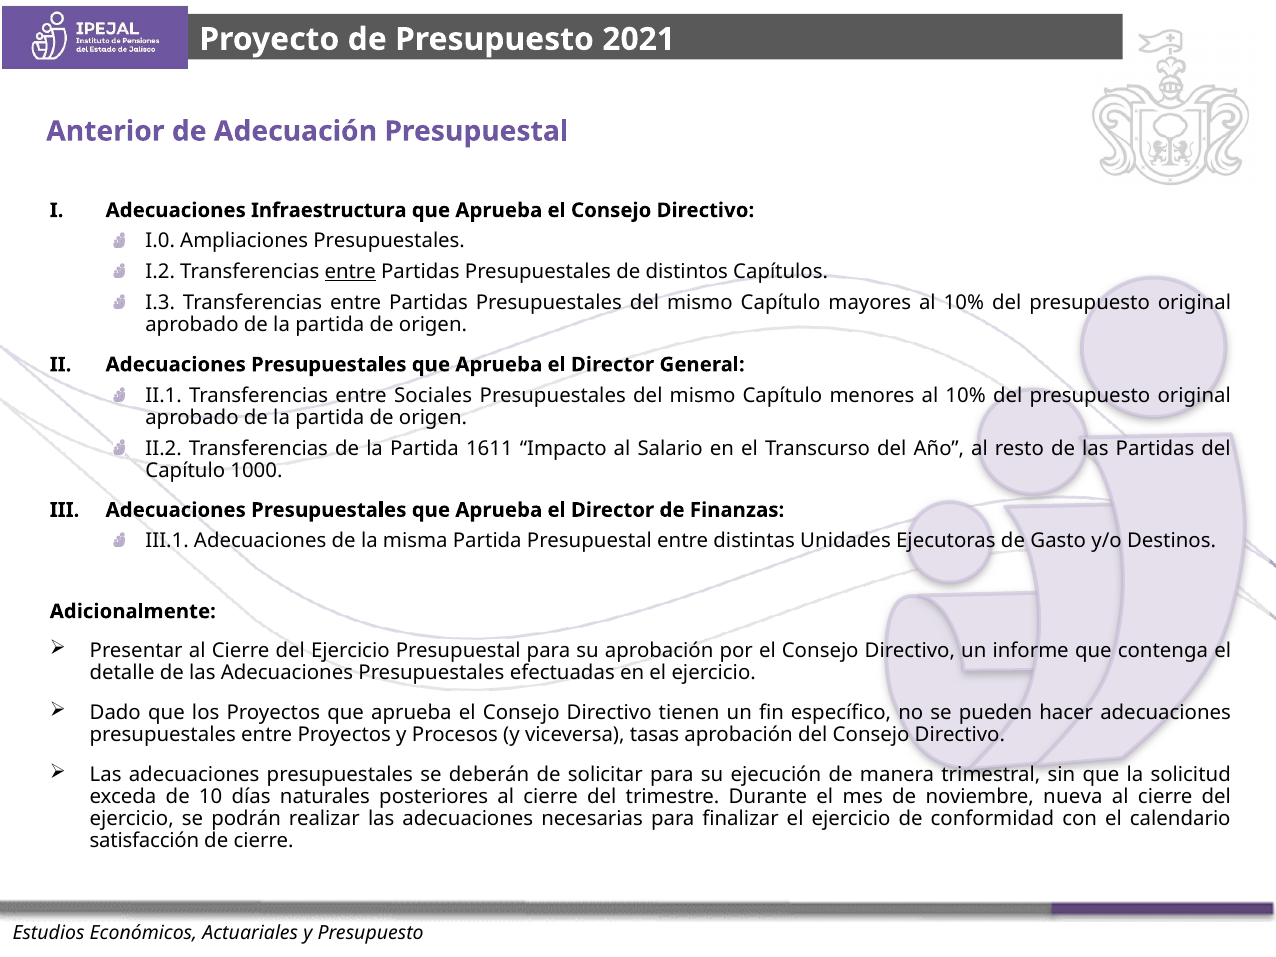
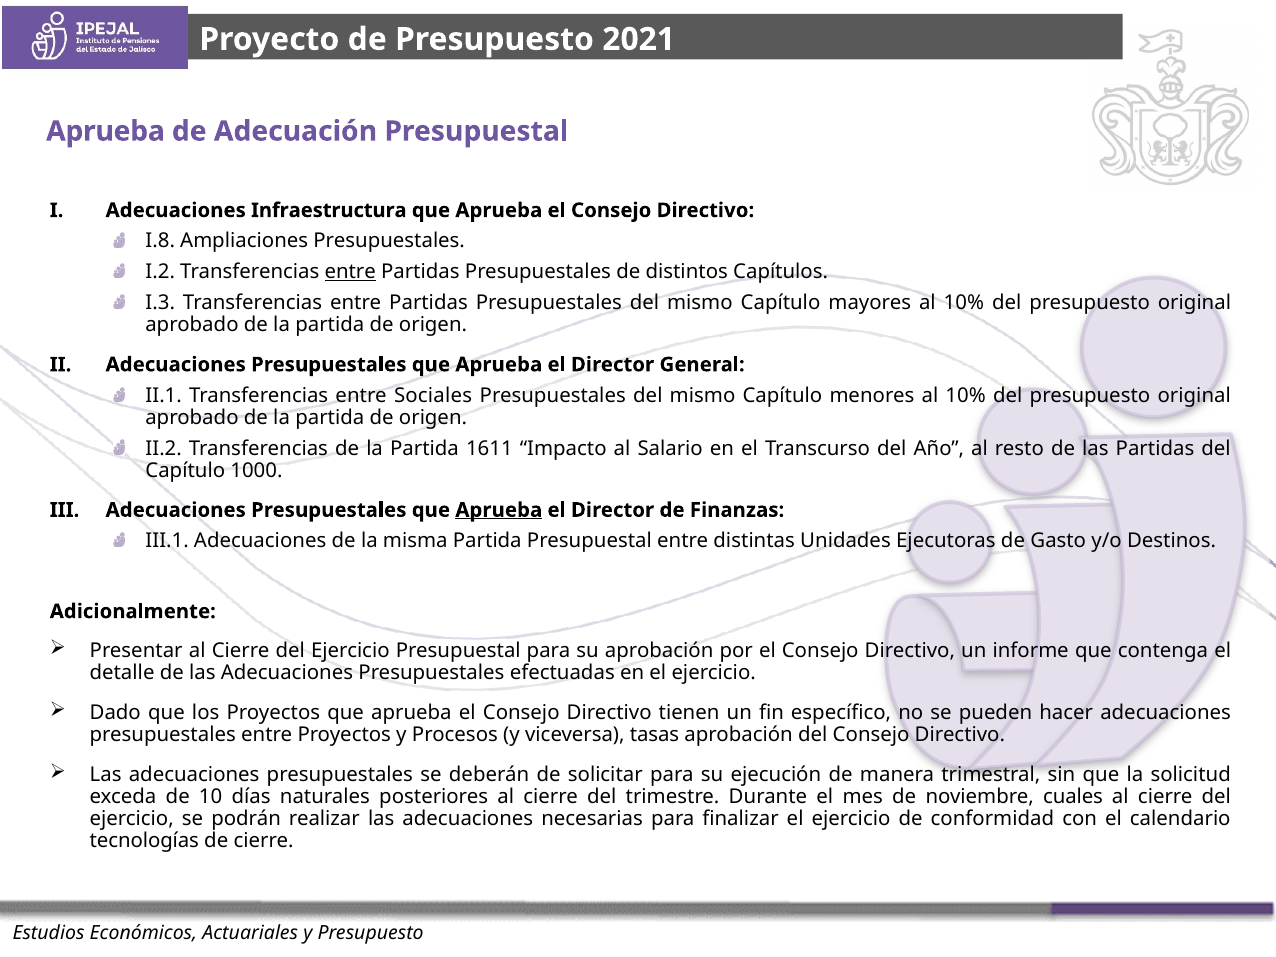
Anterior at (105, 131): Anterior -> Aprueba
I.0: I.0 -> I.8
Aprueba at (499, 510) underline: none -> present
nueva: nueva -> cuales
satisfacción: satisfacción -> tecnologías
